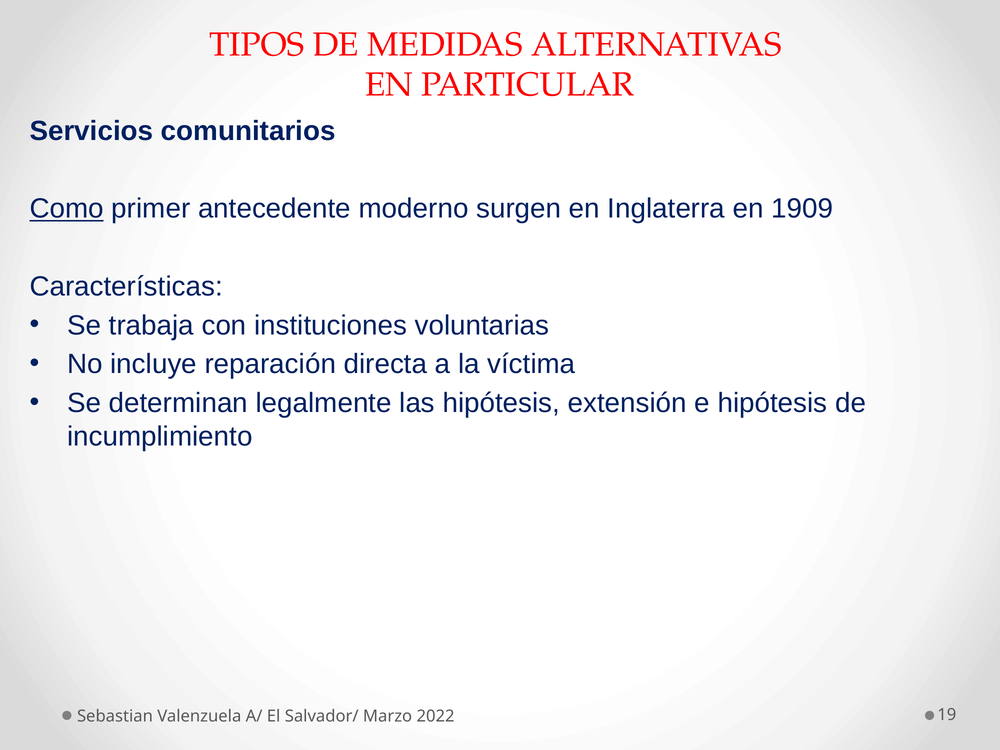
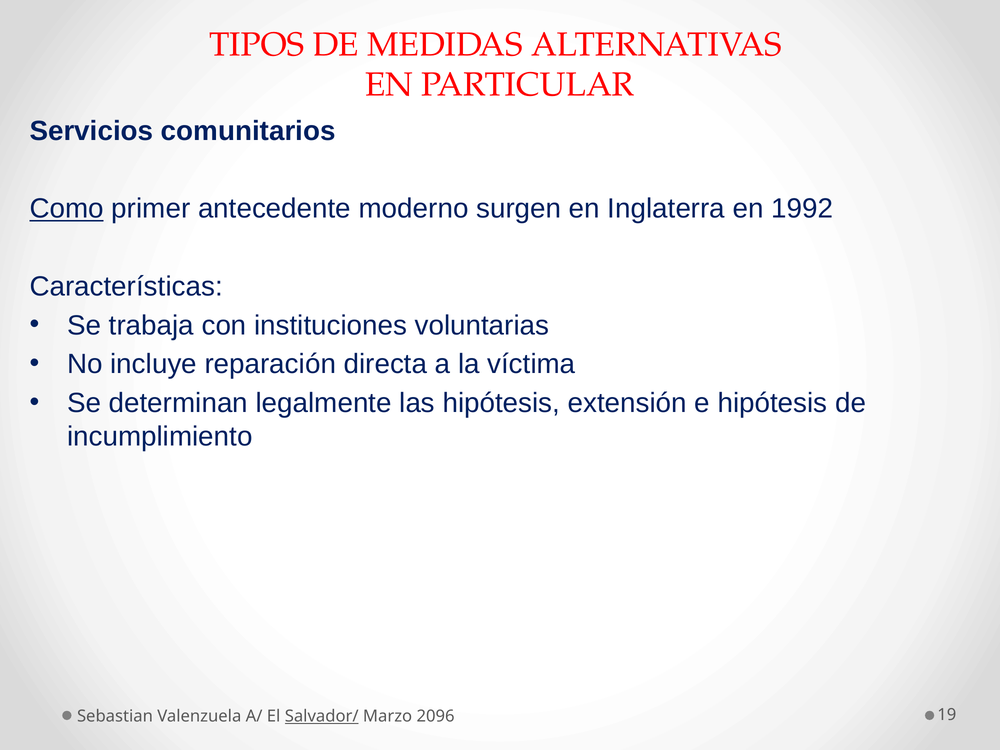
1909: 1909 -> 1992
Salvador/ underline: none -> present
2022: 2022 -> 2096
